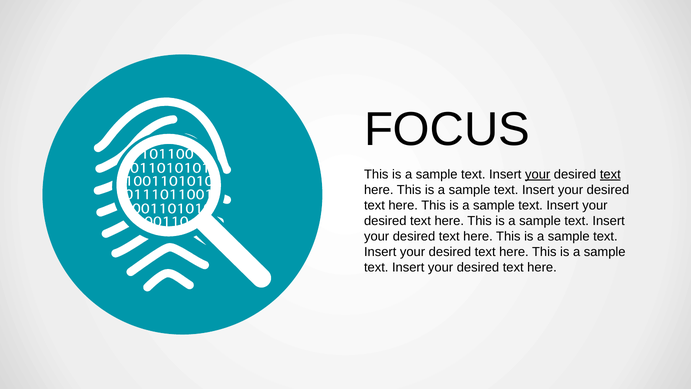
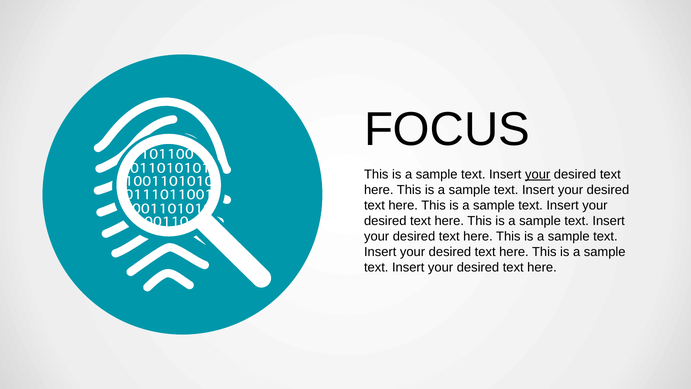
text at (610, 174) underline: present -> none
